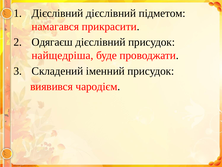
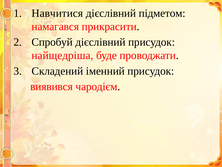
Дієслівний at (57, 13): Дієслівний -> Навчитися
Одягаєш: Одягаєш -> Спробуй
